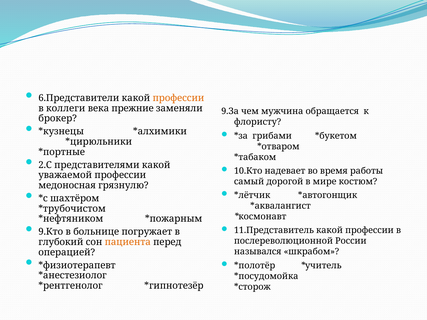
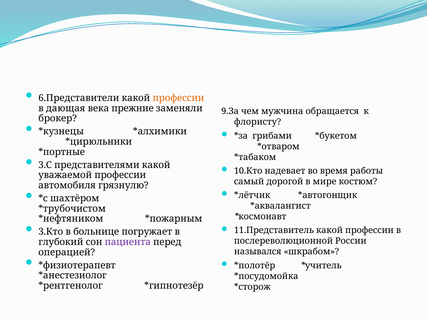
коллеги: коллеги -> дающая
2.С: 2.С -> 3.С
медоносная: медоносная -> автомобиля
9.Кто: 9.Кто -> 3.Кто
пациента colour: orange -> purple
